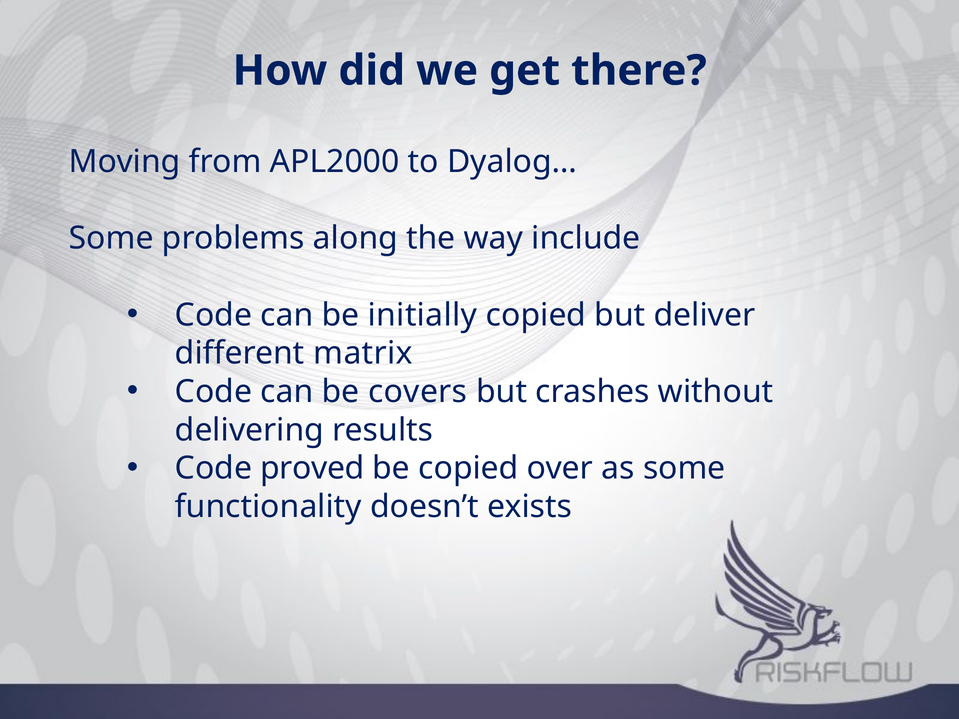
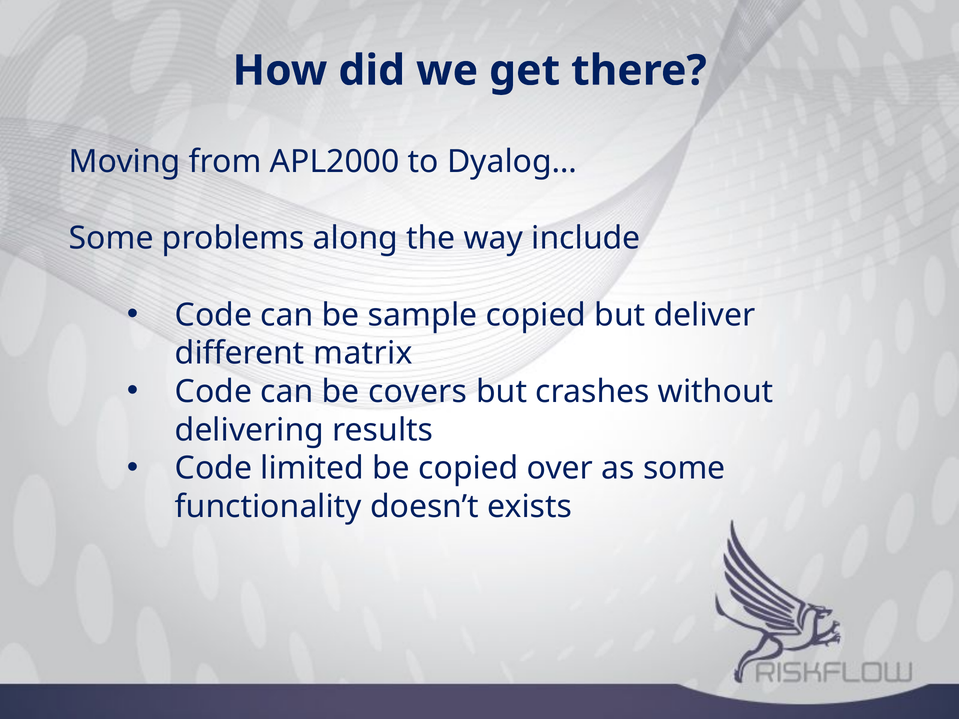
initially: initially -> sample
proved: proved -> limited
